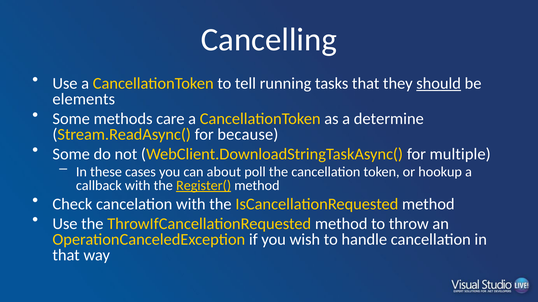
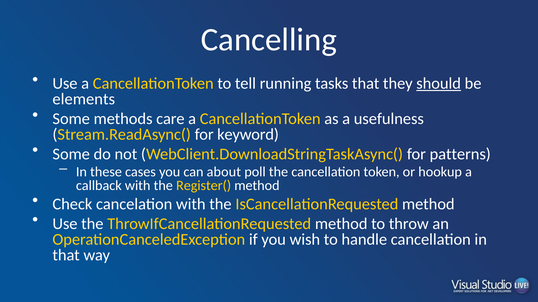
determine: determine -> usefulness
because: because -> keyword
multiple: multiple -> patterns
Register( underline: present -> none
